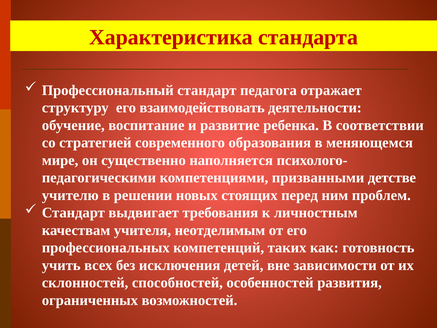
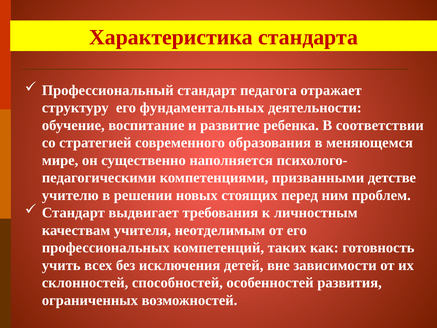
взаимодействовать: взаимодействовать -> фундаментальных
